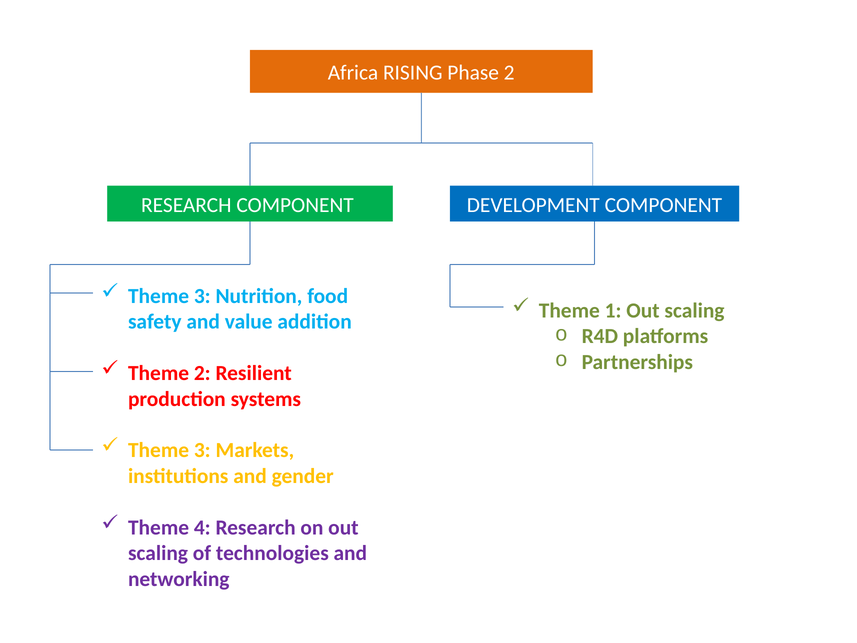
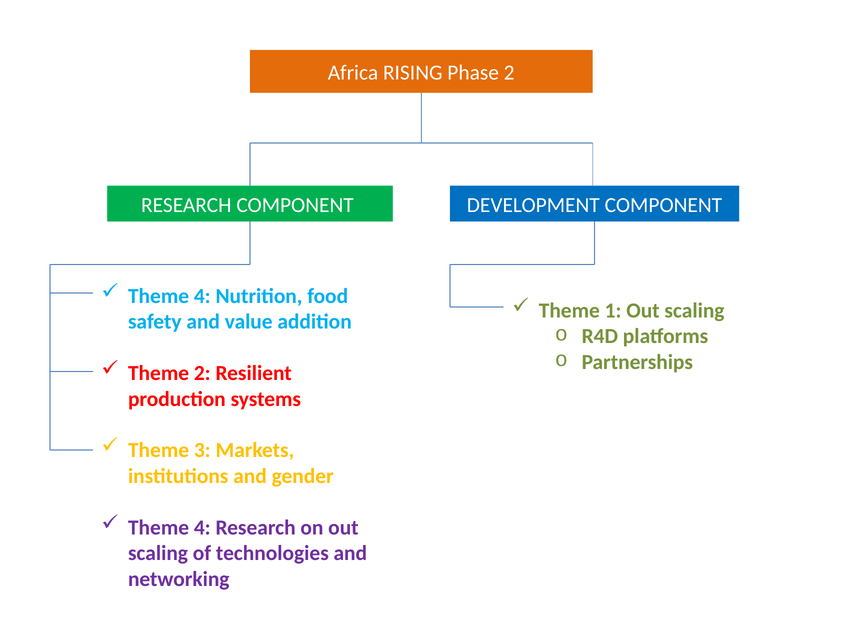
3 at (202, 296): 3 -> 4
